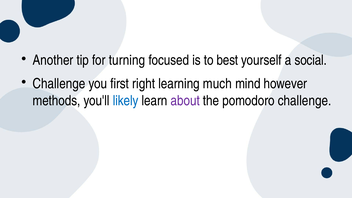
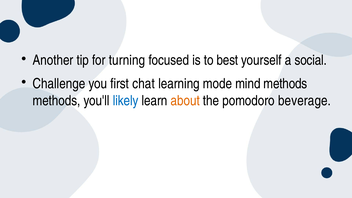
right: right -> chat
much: much -> mode
mind however: however -> methods
about colour: purple -> orange
pomodoro challenge: challenge -> beverage
